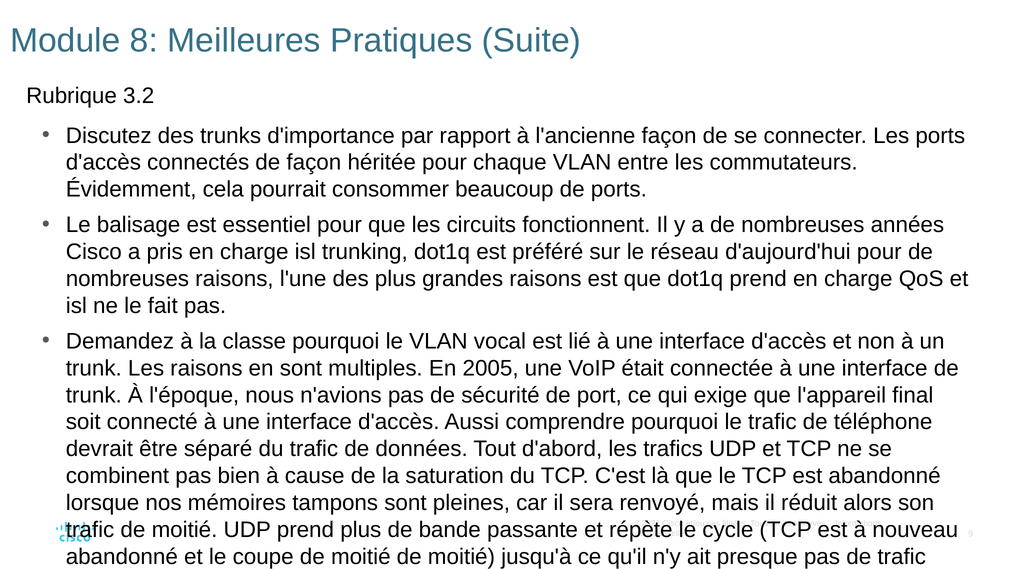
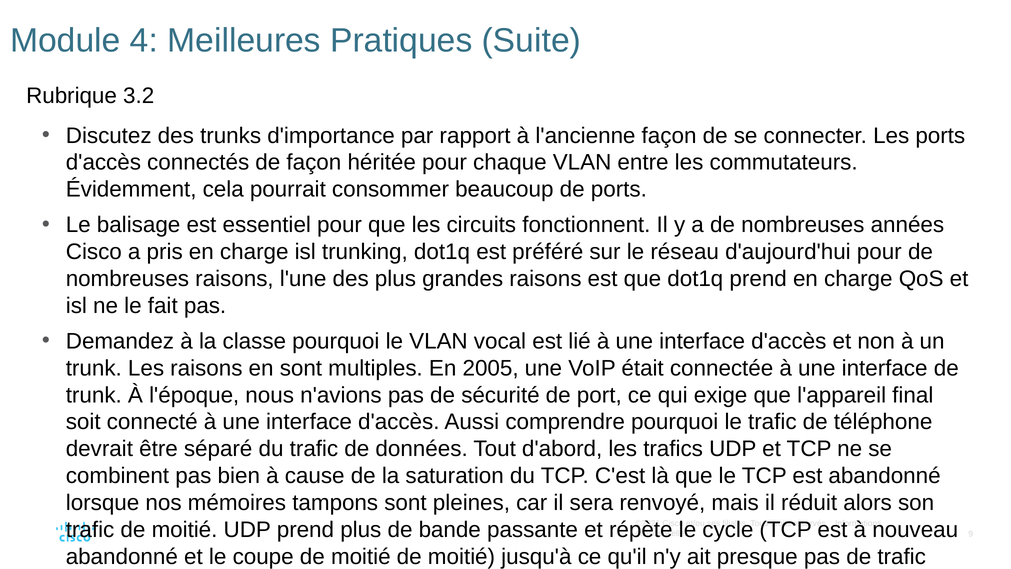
8: 8 -> 4
